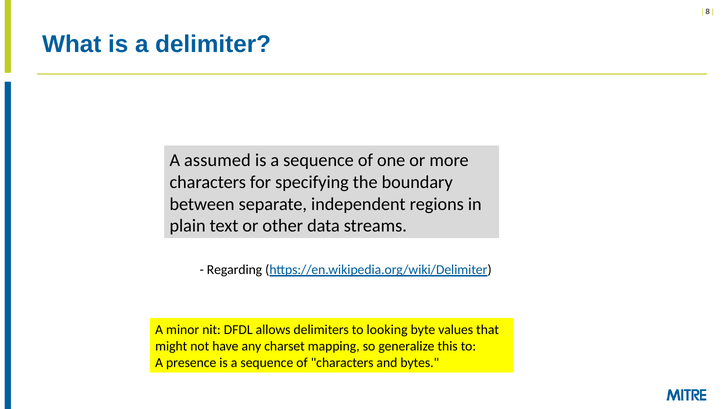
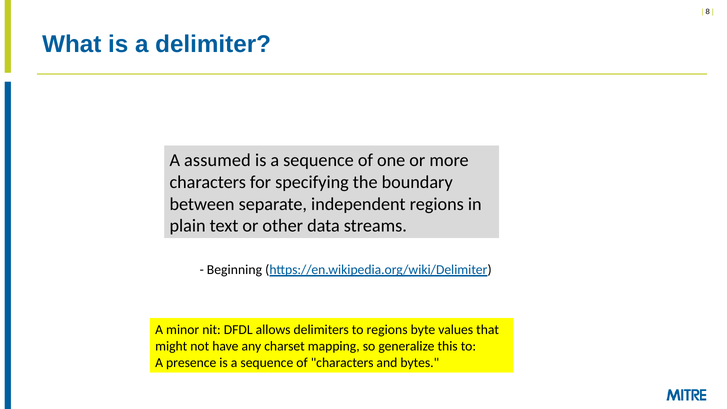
Regarding: Regarding -> Beginning
to looking: looking -> regions
